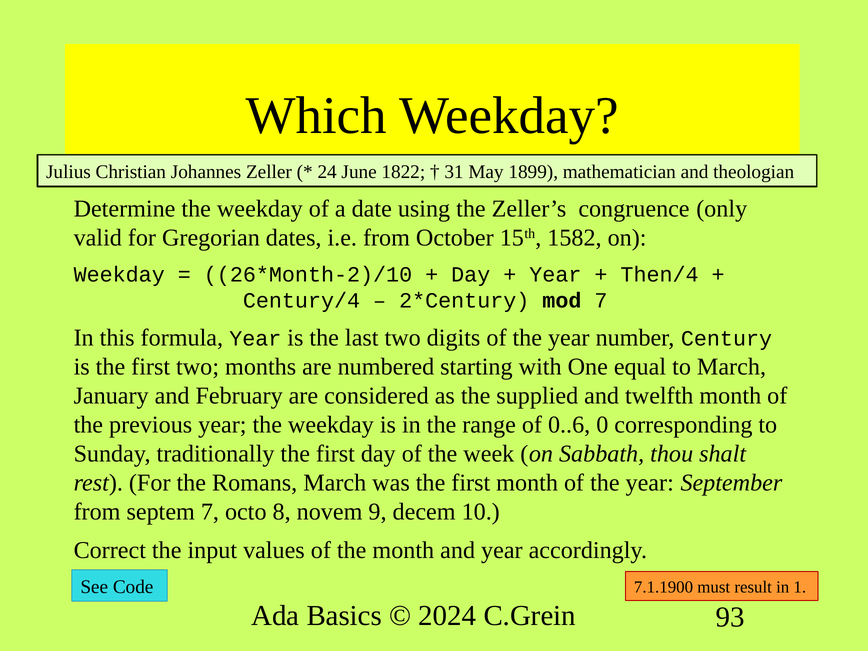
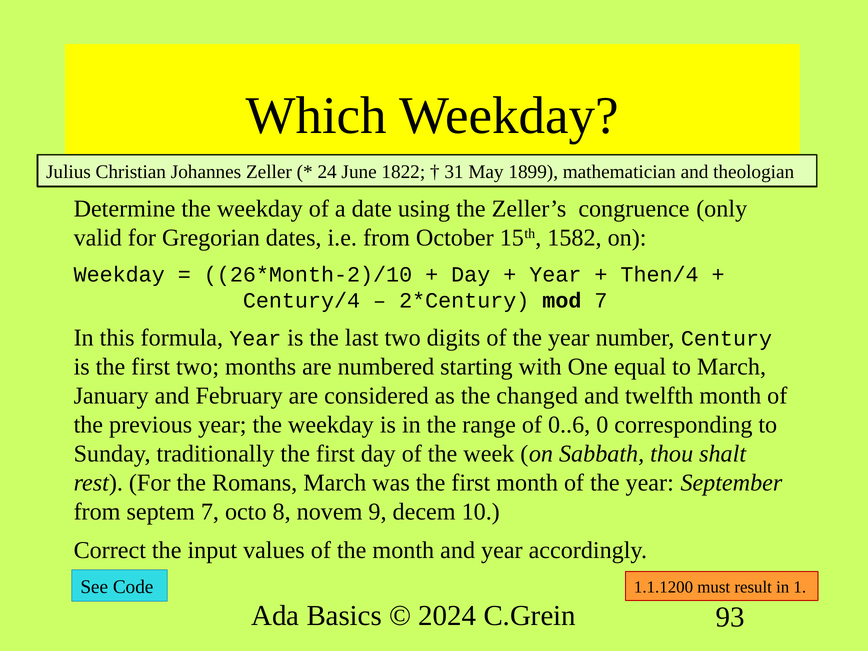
supplied: supplied -> changed
7.1.1900: 7.1.1900 -> 1.1.1200
